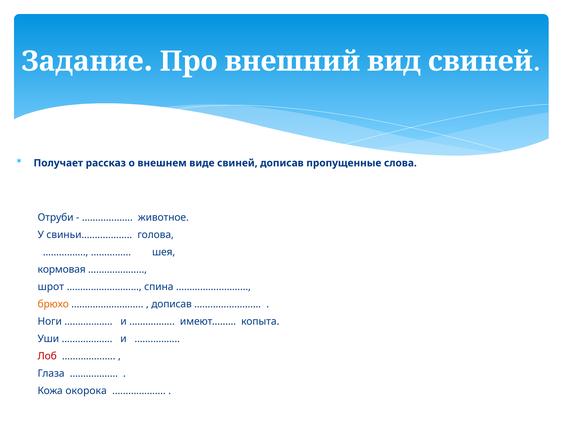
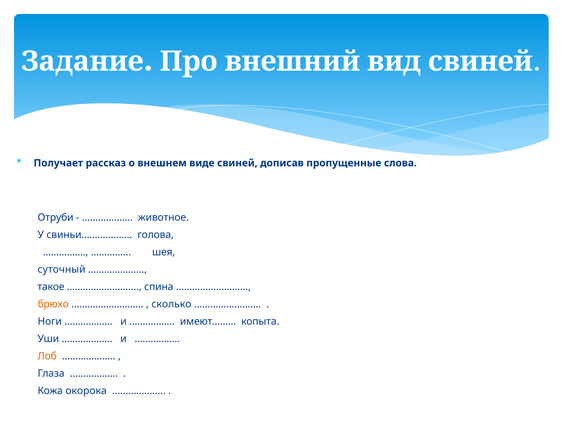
кормовая: кормовая -> суточный
шрот: шрот -> такое
дописав at (172, 304): дописав -> сколько
Лоб colour: red -> orange
